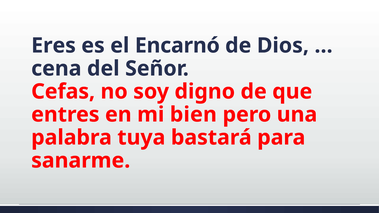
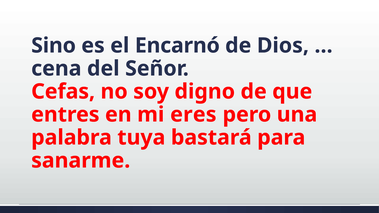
Eres: Eres -> Sino
bien: bien -> eres
